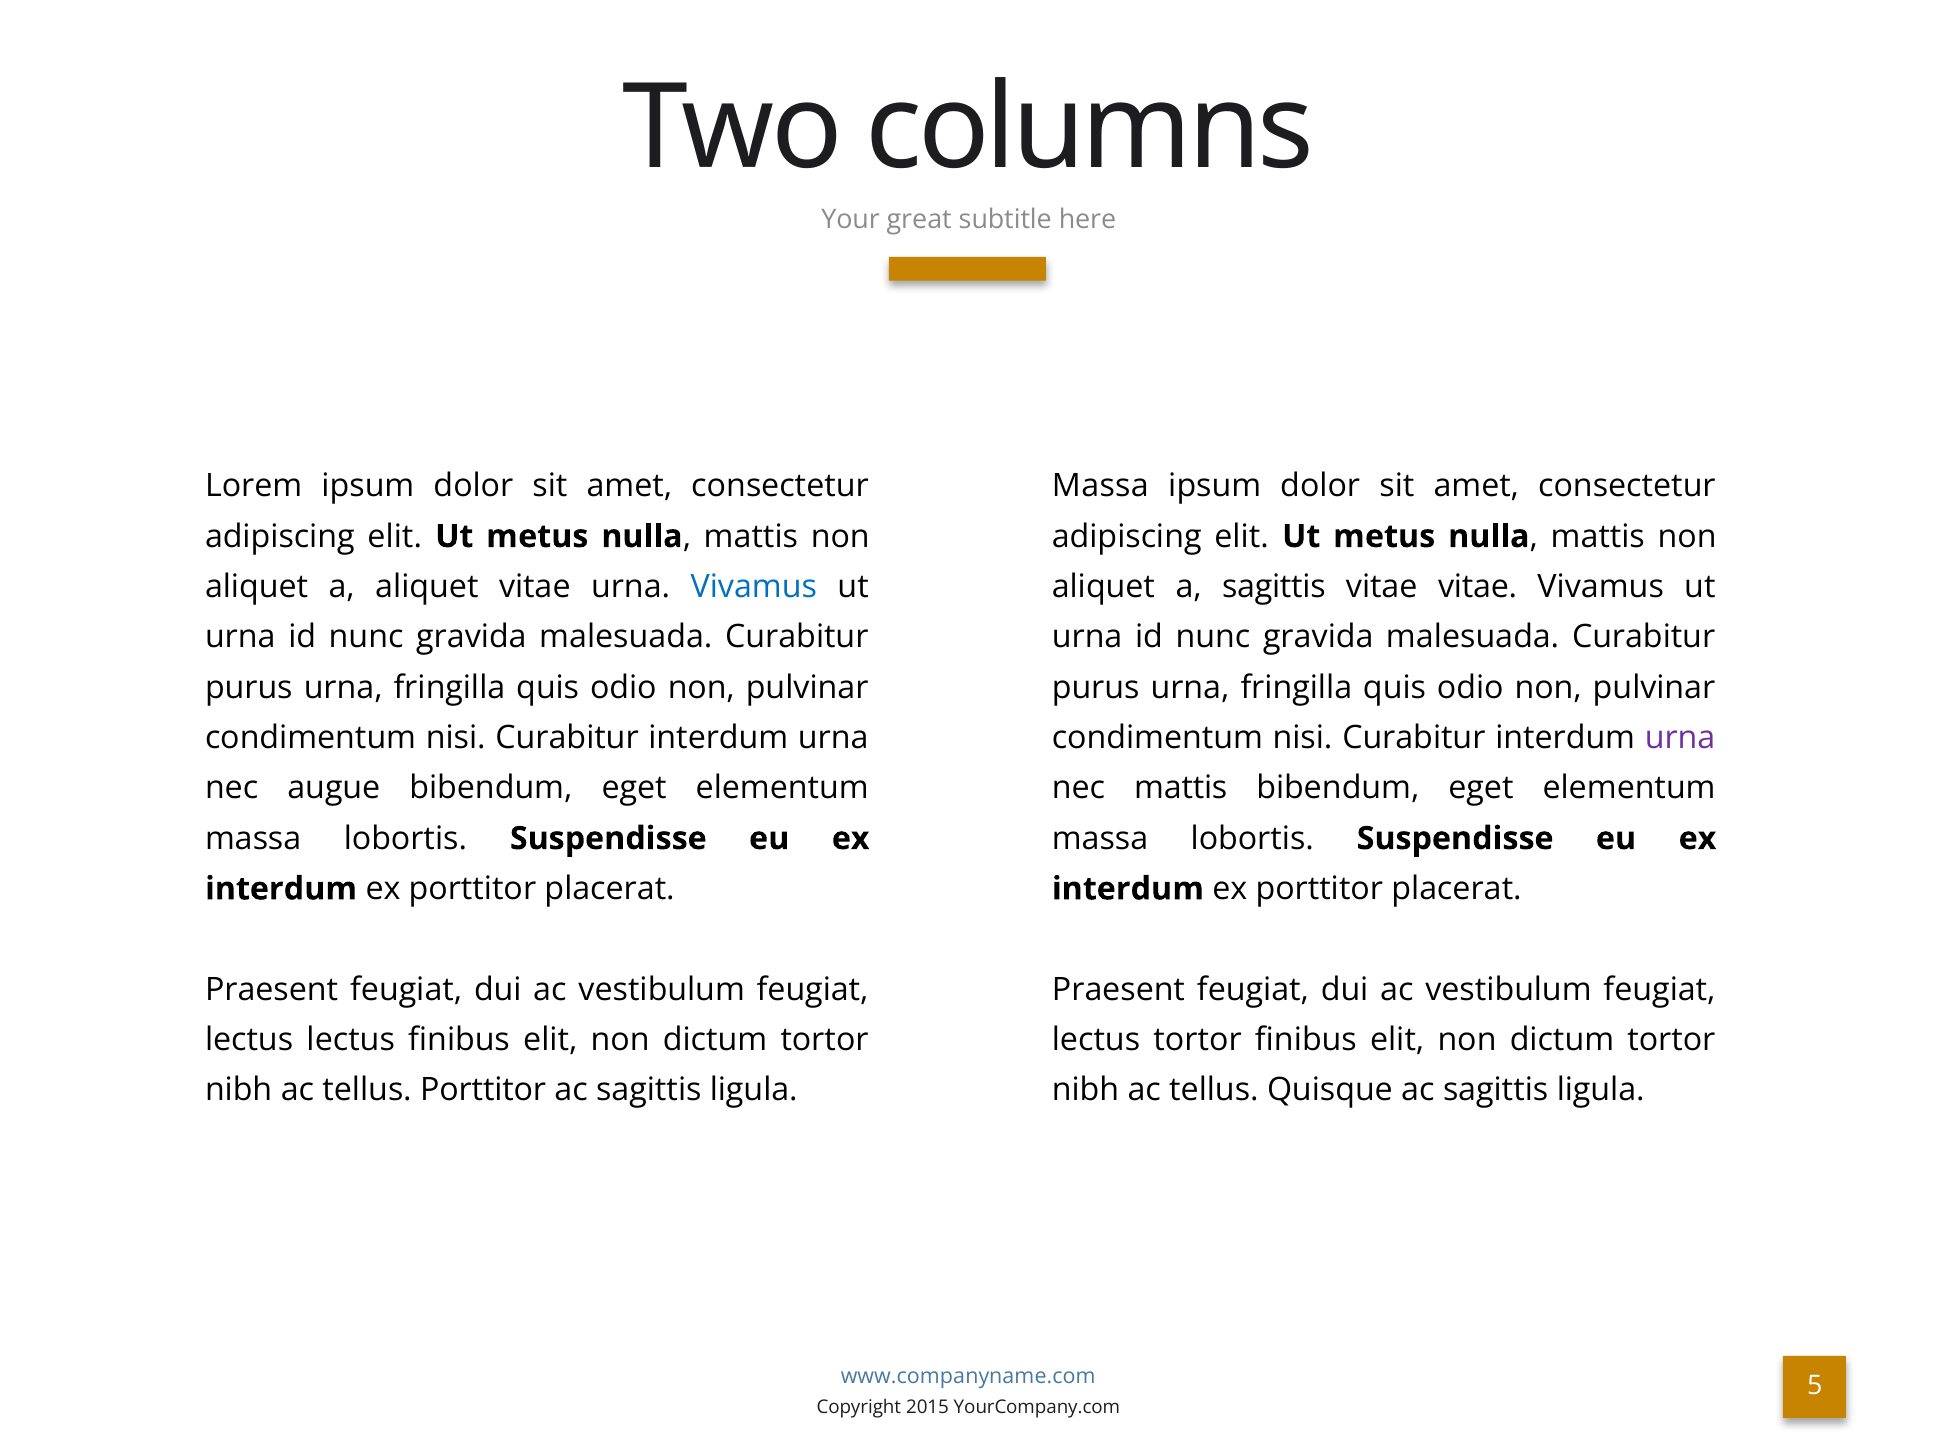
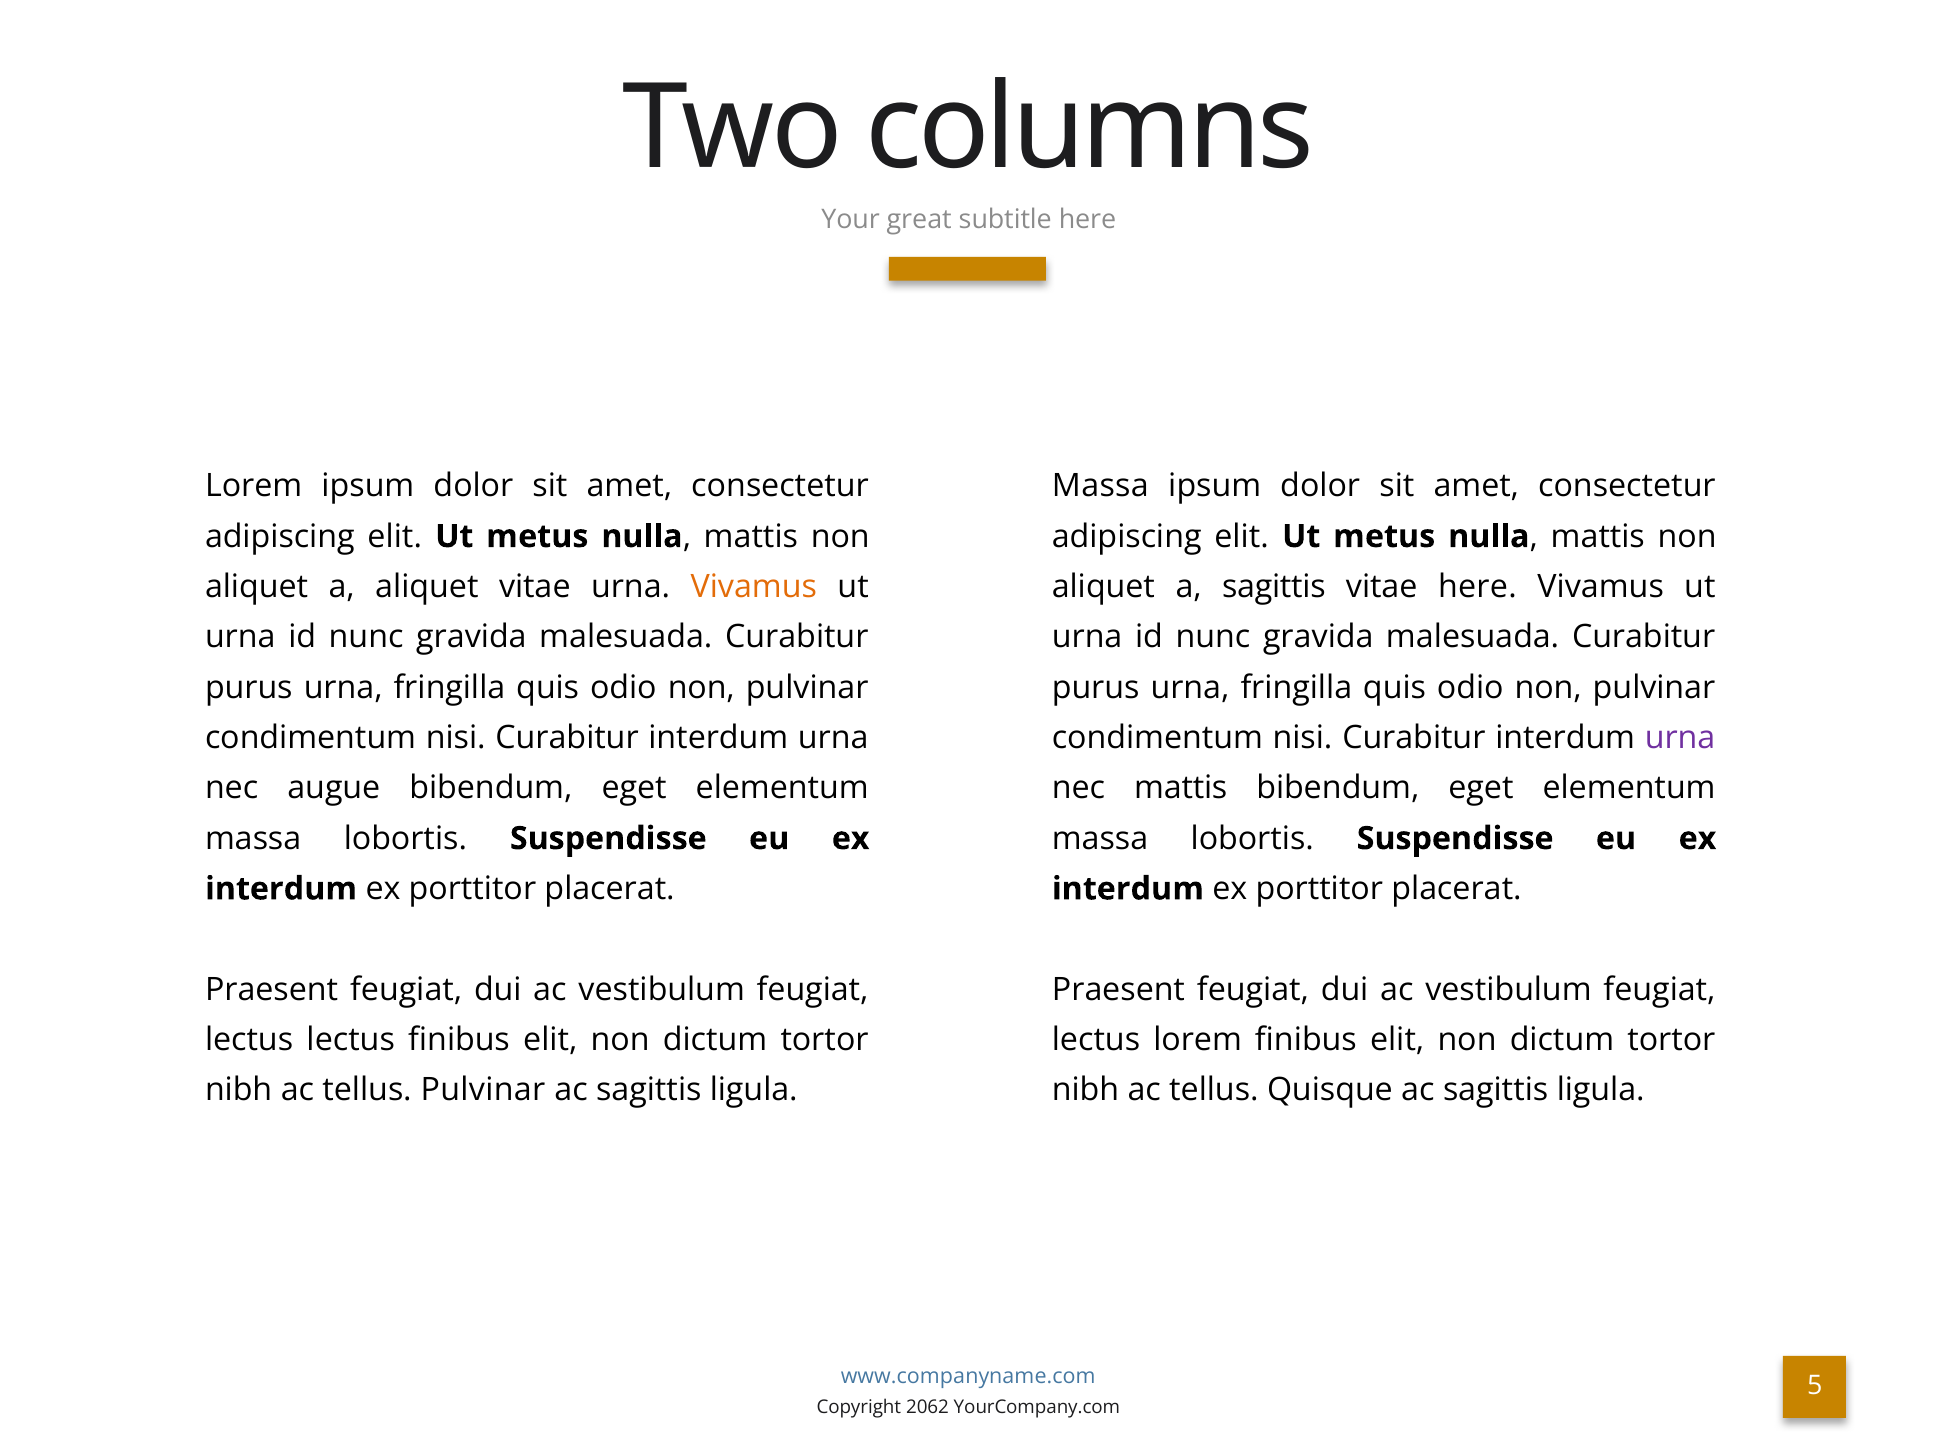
Vivamus at (754, 587) colour: blue -> orange
vitae vitae: vitae -> here
lectus tortor: tortor -> lorem
tellus Porttitor: Porttitor -> Pulvinar
2015: 2015 -> 2062
